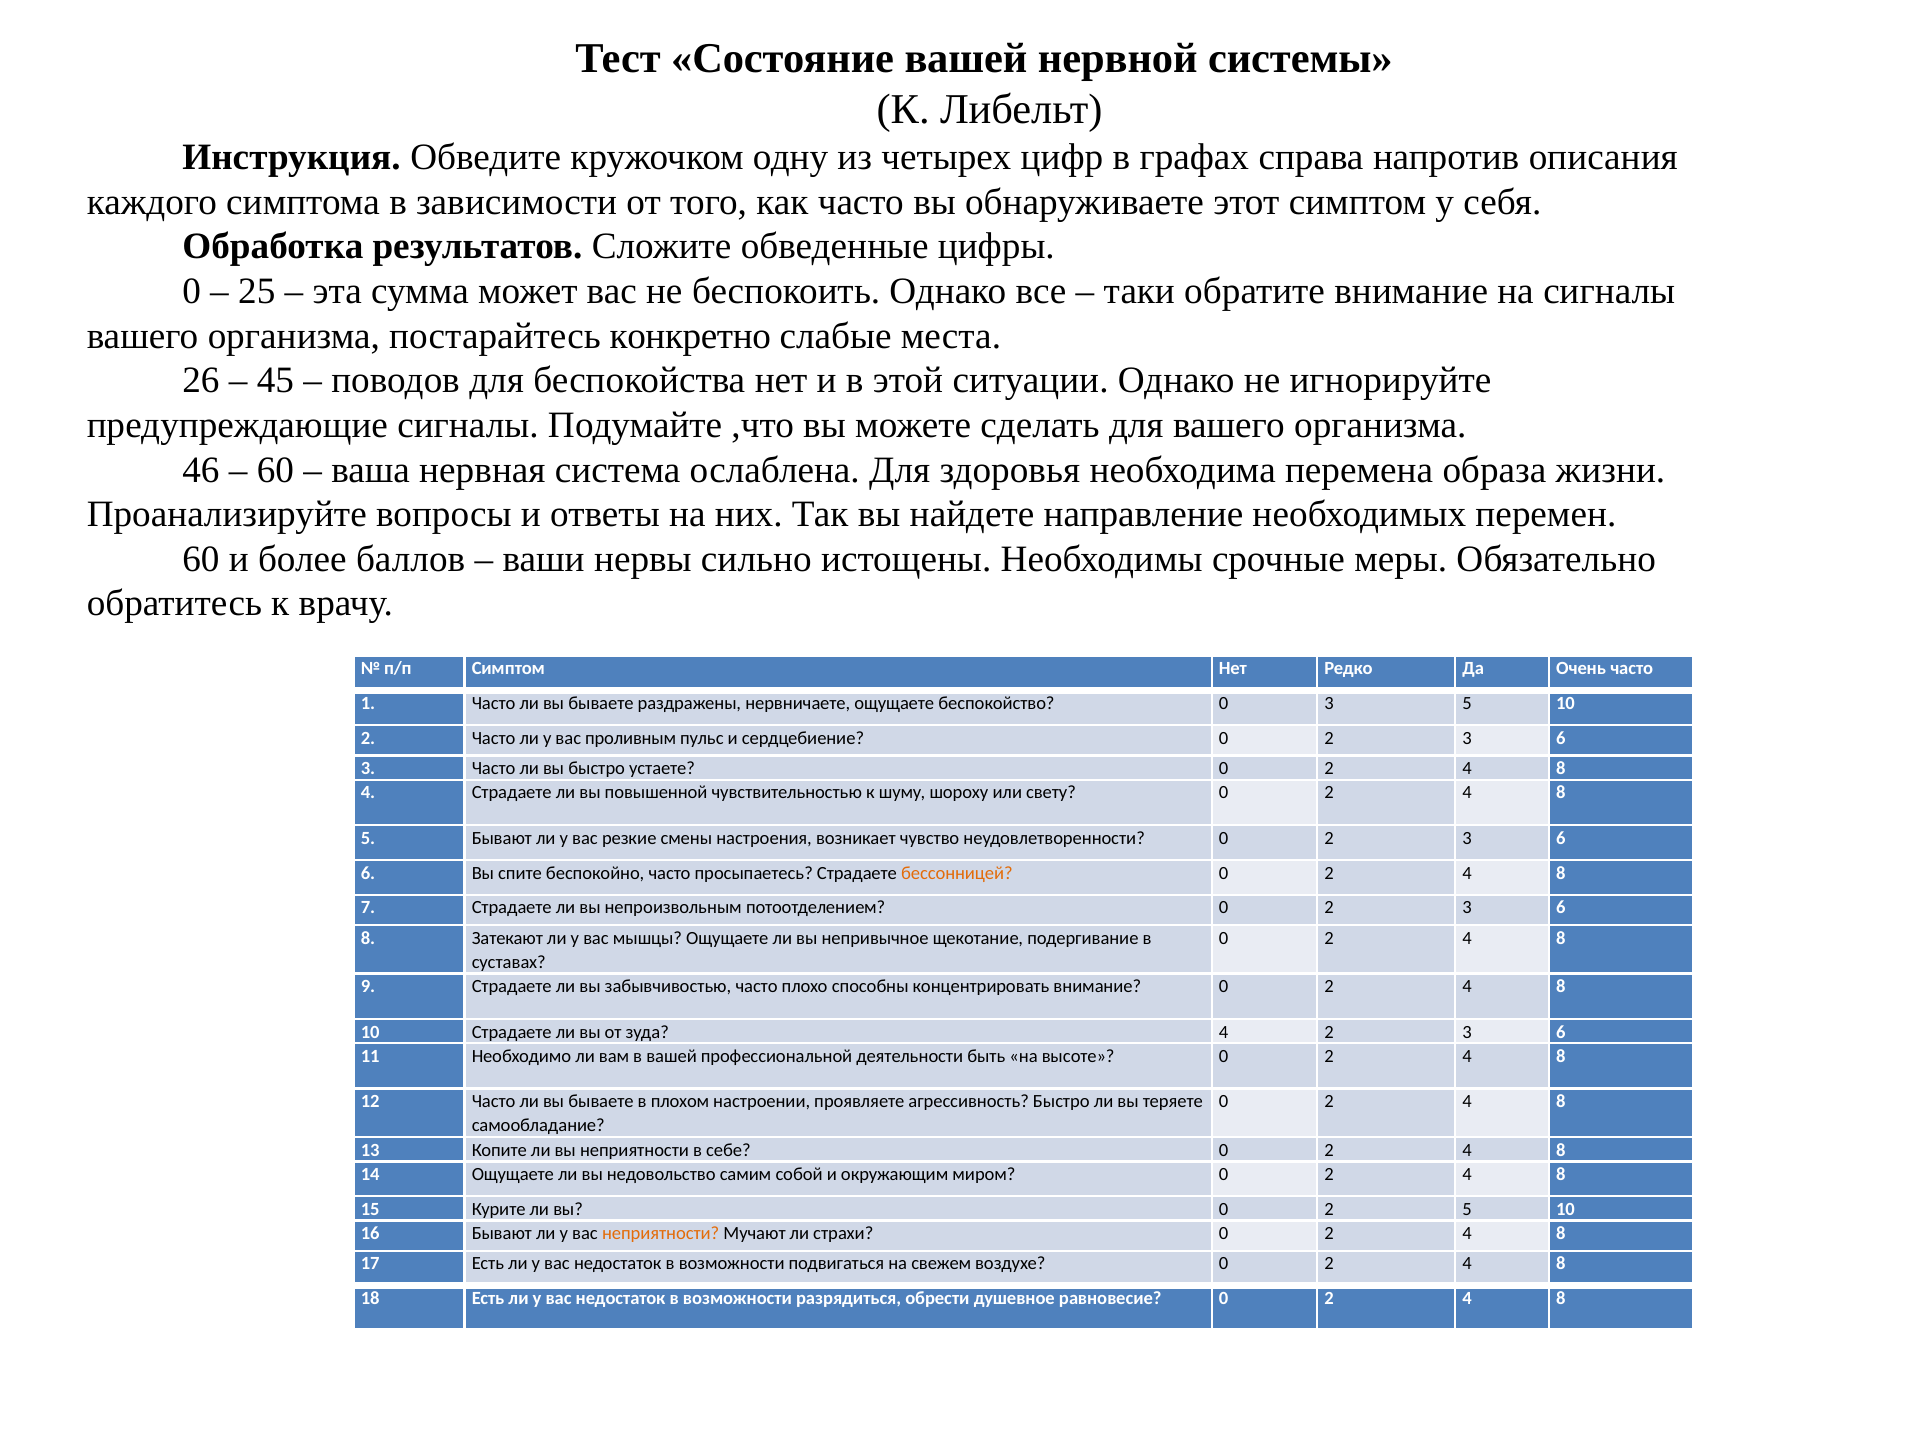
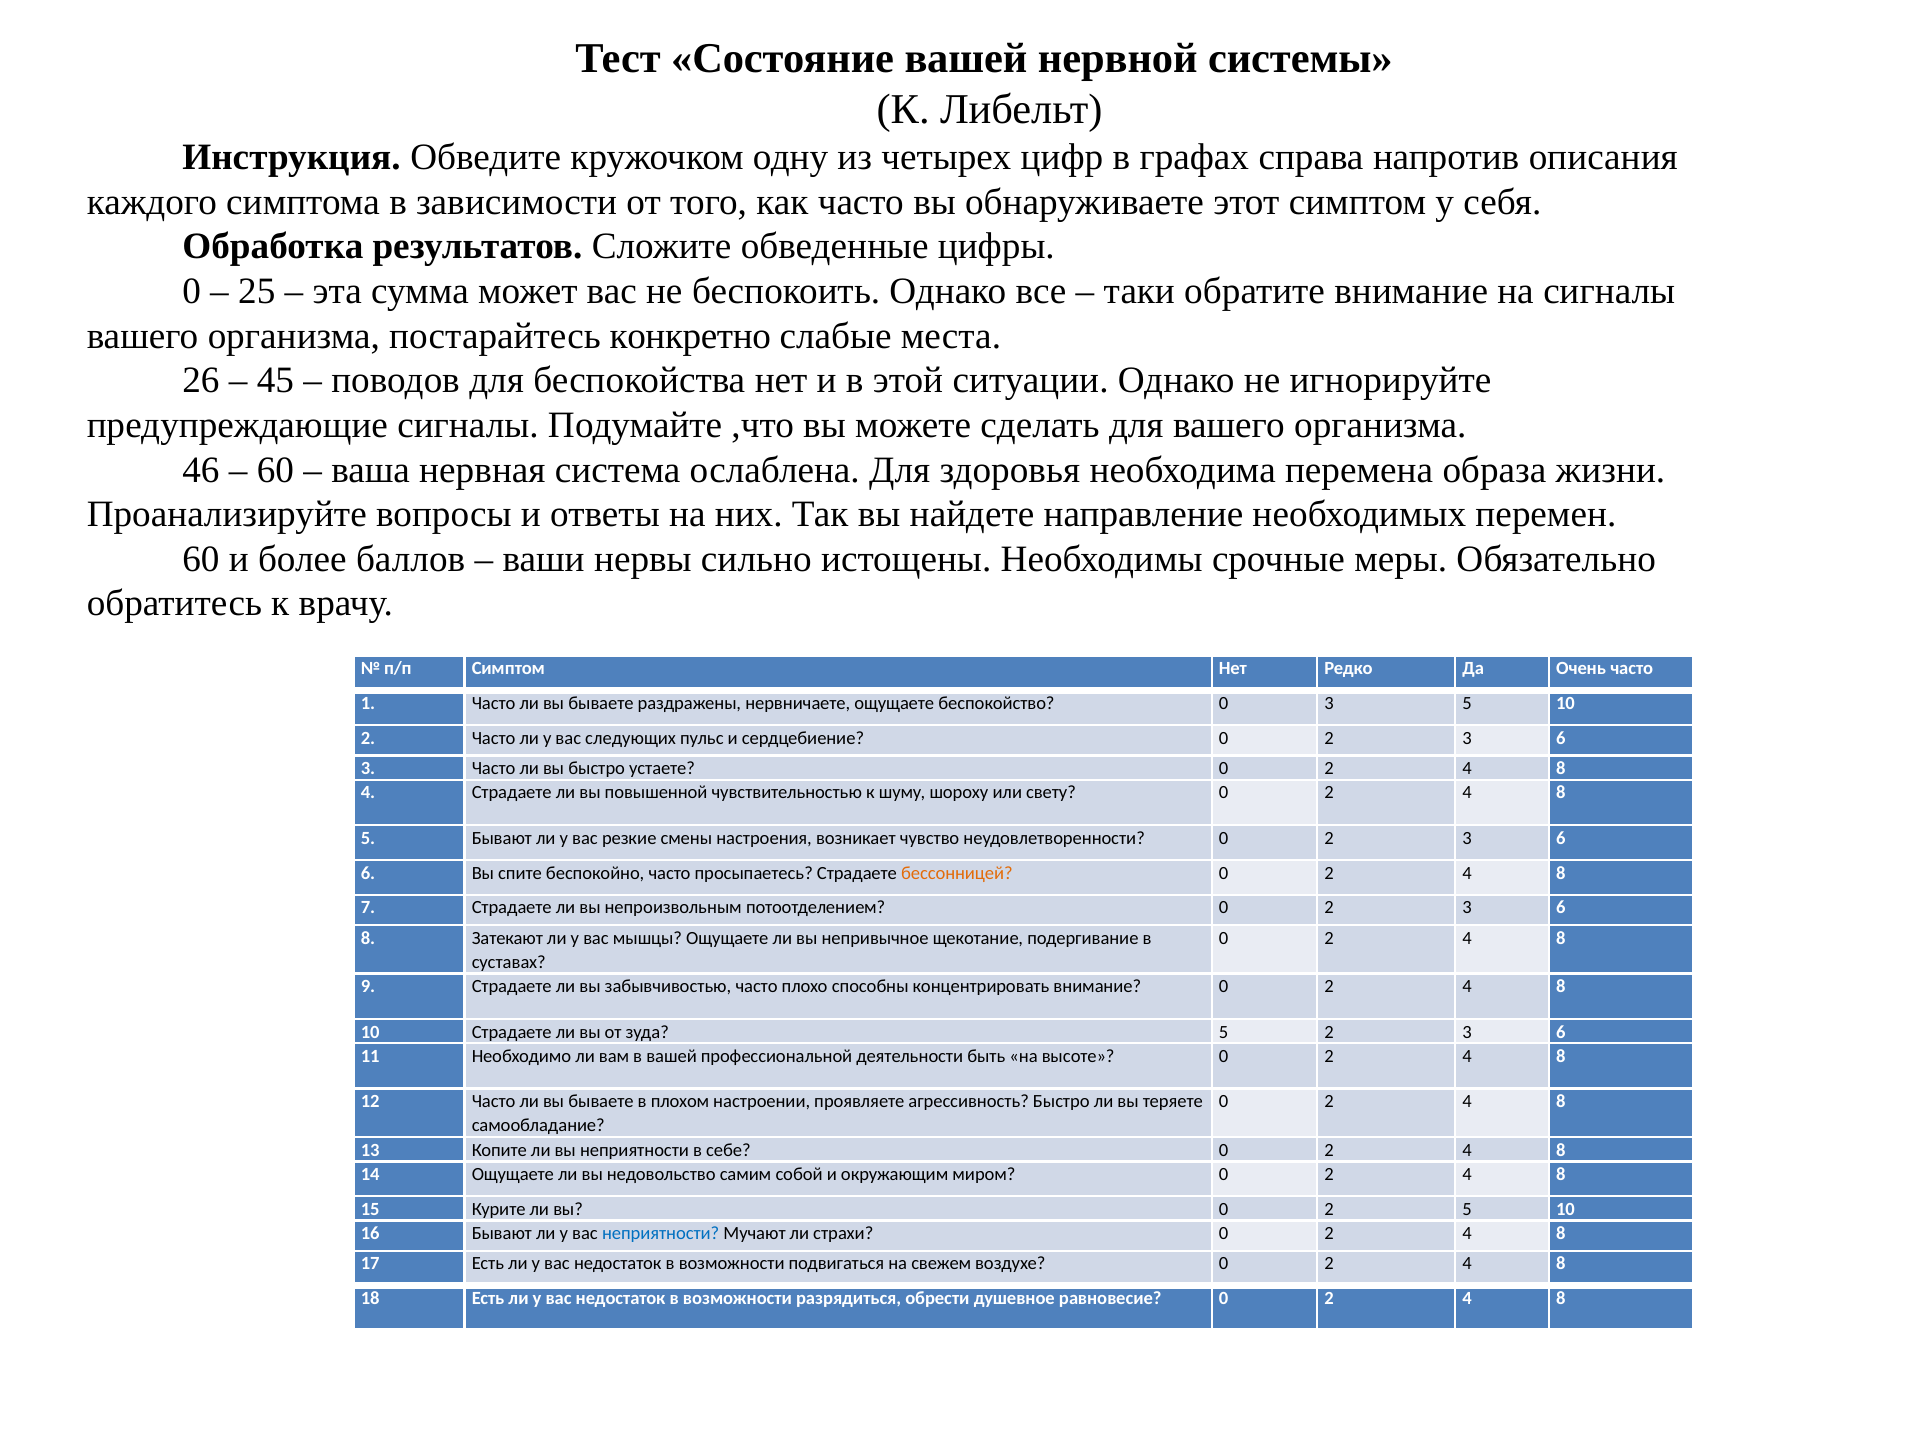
проливным: проливным -> следующих
зуда 4: 4 -> 5
неприятности at (661, 1234) colour: orange -> blue
